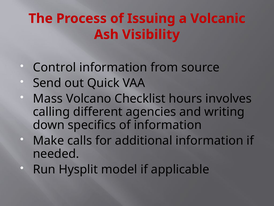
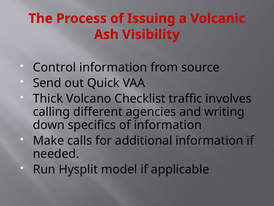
Mass: Mass -> Thick
hours: hours -> traffic
